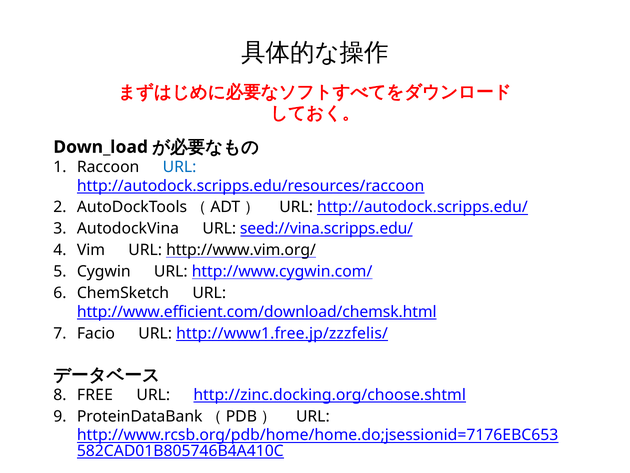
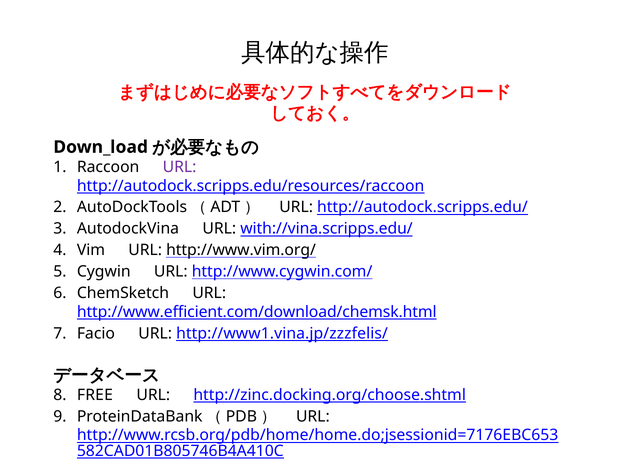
URL at (180, 167) colour: blue -> purple
seed://vina.scripps.edu/: seed://vina.scripps.edu/ -> with://vina.scripps.edu/
http://www1.free.jp/zzzfelis/: http://www1.free.jp/zzzfelis/ -> http://www1.vina.jp/zzzfelis/
